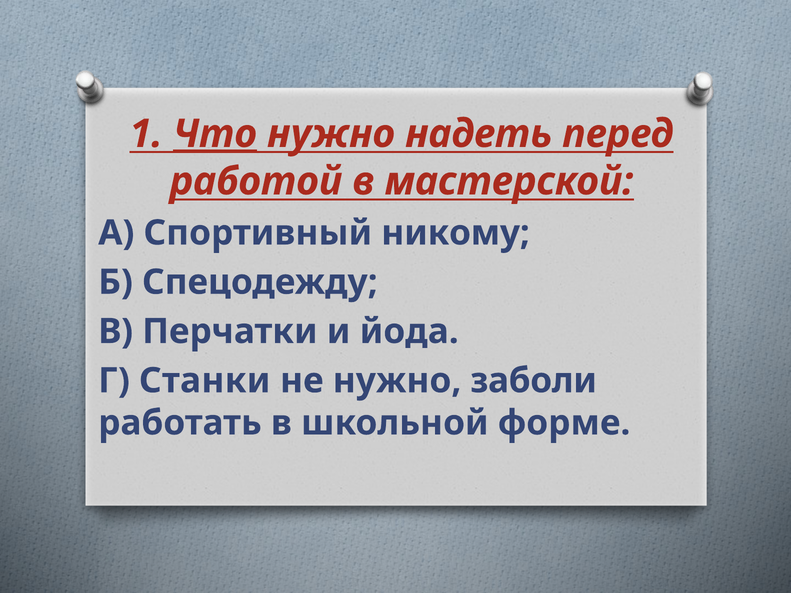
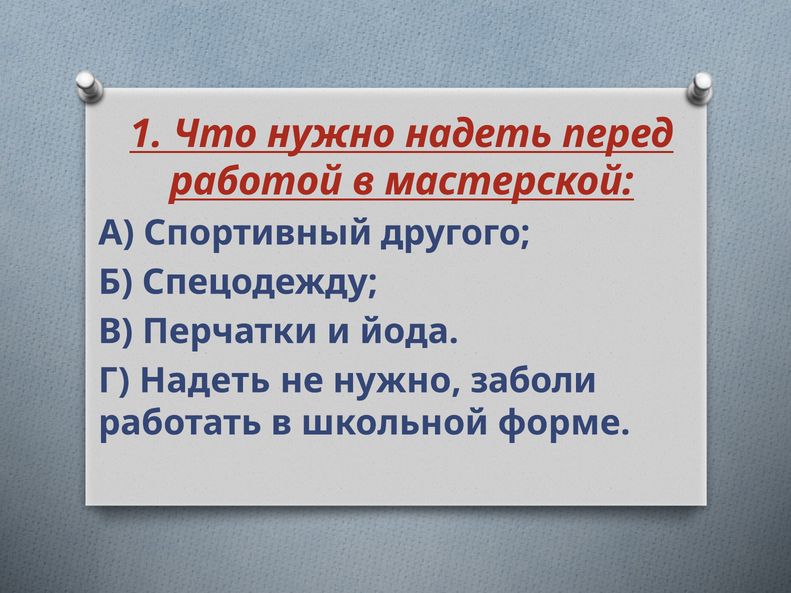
Что underline: present -> none
никому: никому -> другого
Г Станки: Станки -> Надеть
